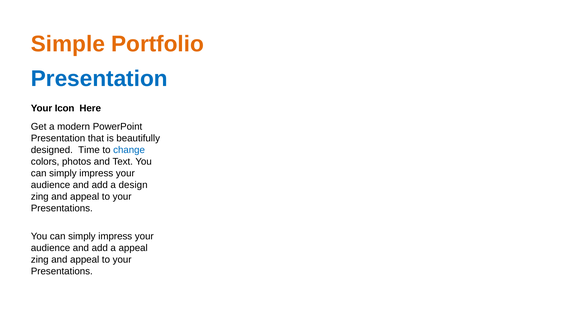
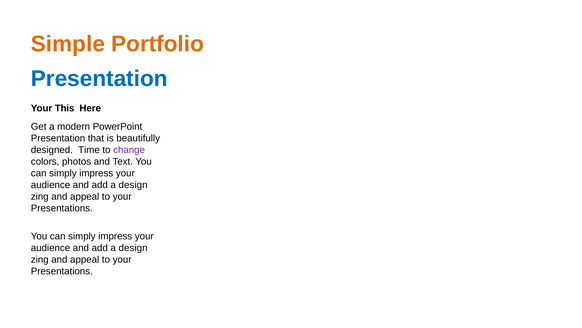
Icon: Icon -> This
change colour: blue -> purple
appeal at (133, 248): appeal -> design
